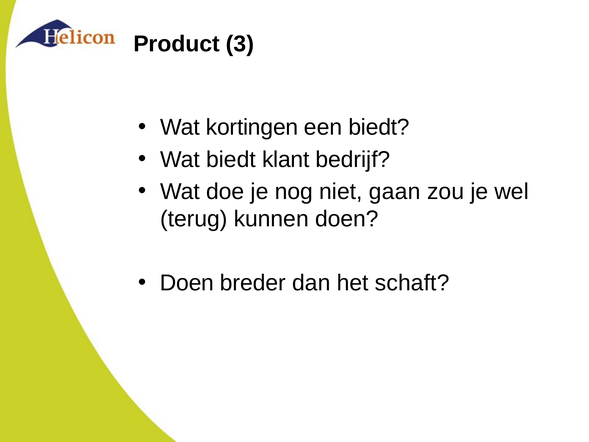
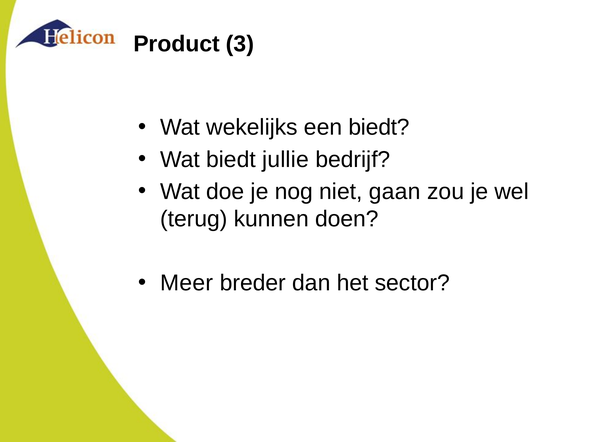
kortingen: kortingen -> wekelijks
klant: klant -> jullie
Doen at (187, 283): Doen -> Meer
schaft: schaft -> sector
